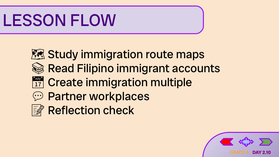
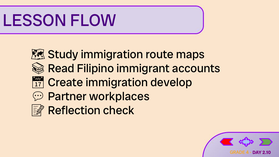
multiple: multiple -> develop
